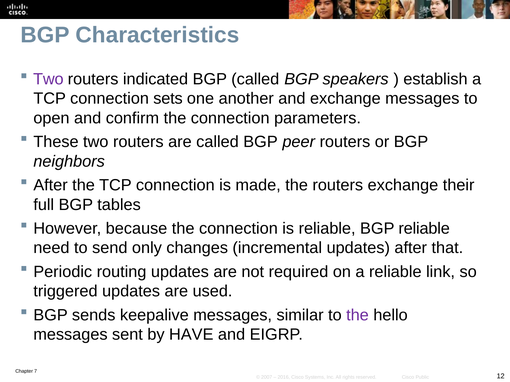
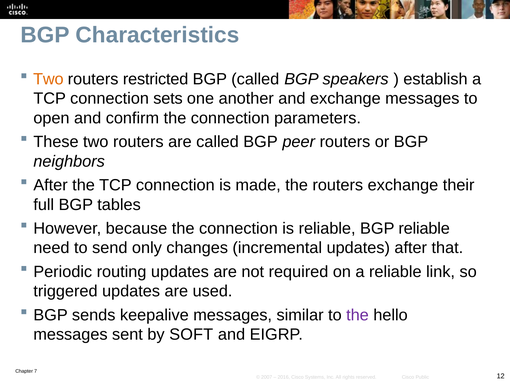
Two at (48, 79) colour: purple -> orange
indicated: indicated -> restricted
HAVE: HAVE -> SOFT
